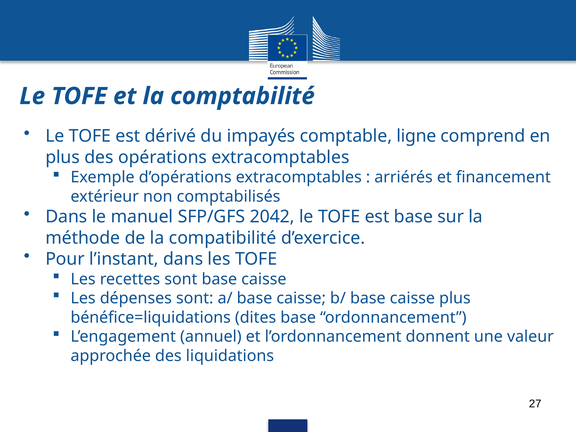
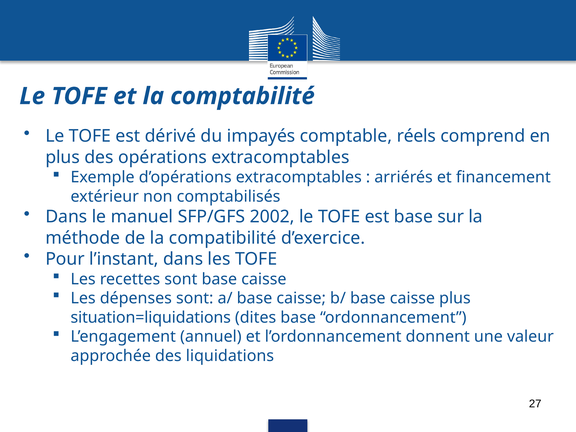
ligne: ligne -> réels
2042: 2042 -> 2002
bénéfice=liquidations: bénéfice=liquidations -> situation=liquidations
